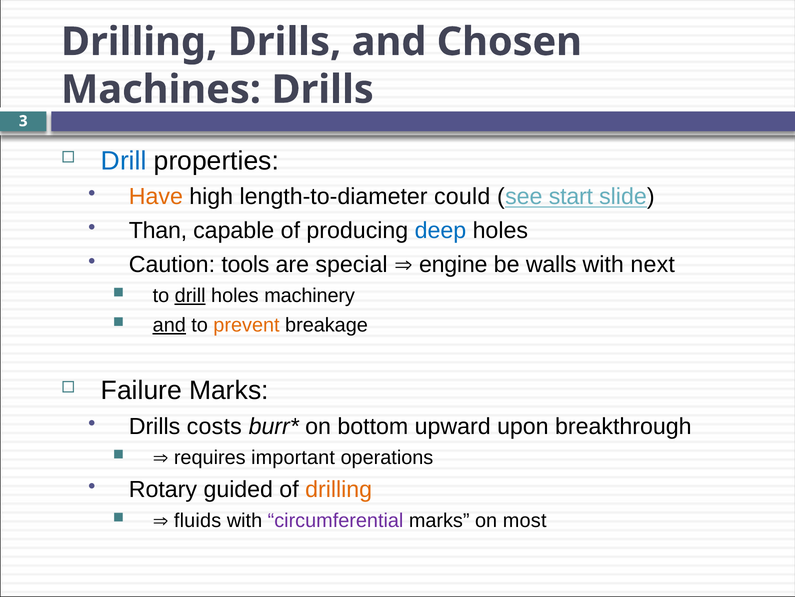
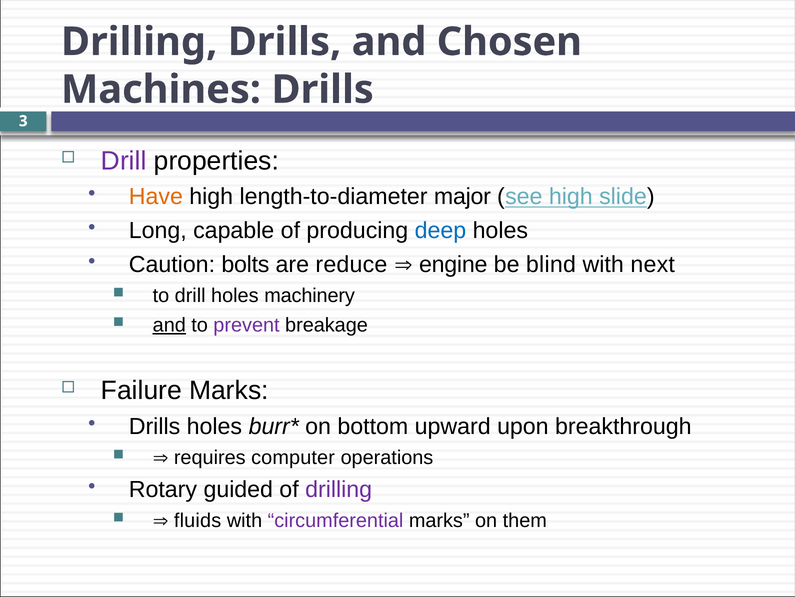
Drill at (124, 161) colour: blue -> purple
could: could -> major
see start: start -> high
Than: Than -> Long
tools: tools -> bolts
special: special -> reduce
walls: walls -> blind
drill at (190, 295) underline: present -> none
prevent colour: orange -> purple
Drills costs: costs -> holes
important: important -> computer
drilling at (339, 489) colour: orange -> purple
most: most -> them
